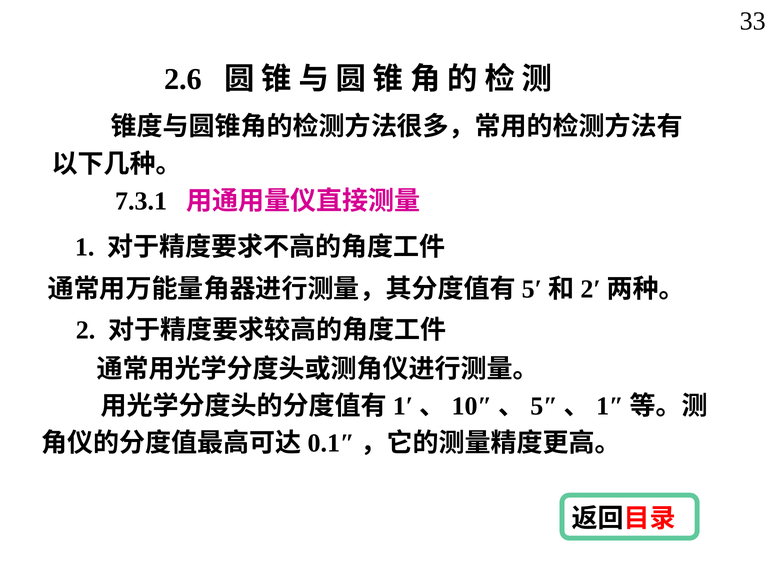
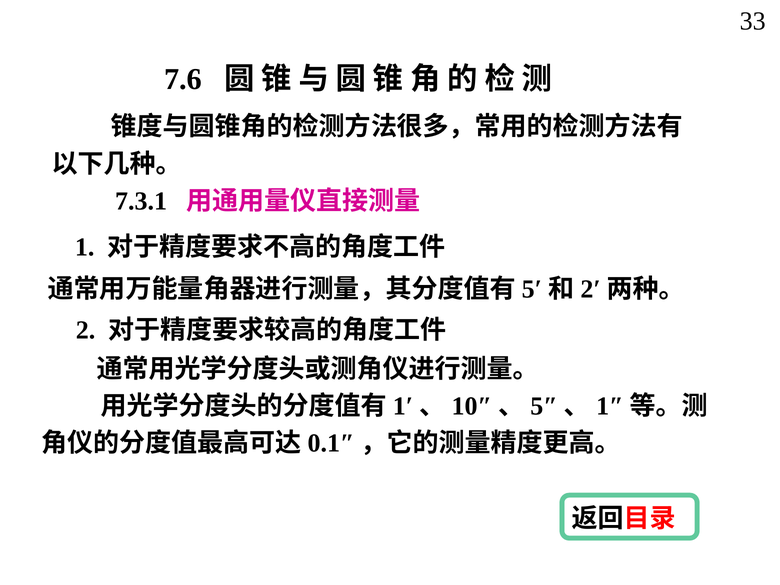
2.6: 2.6 -> 7.6
